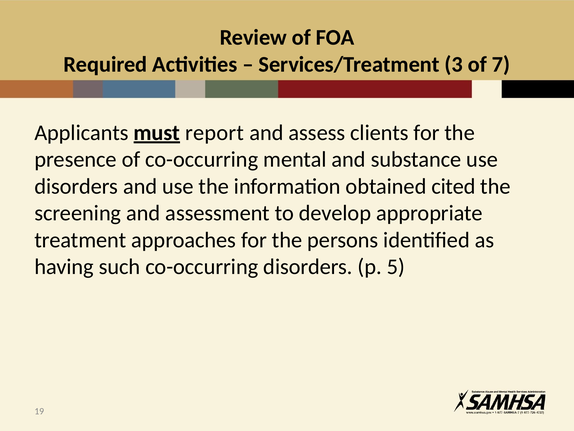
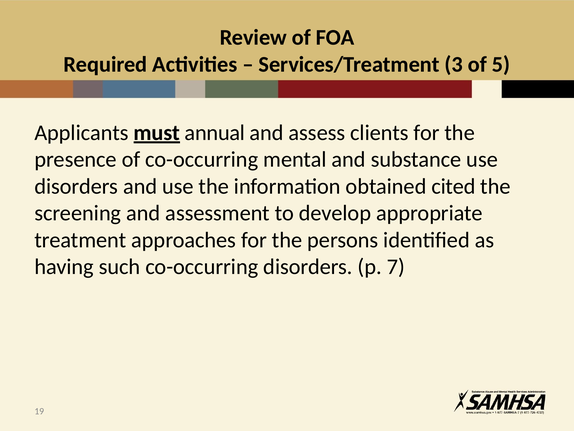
7: 7 -> 5
report: report -> annual
5: 5 -> 7
